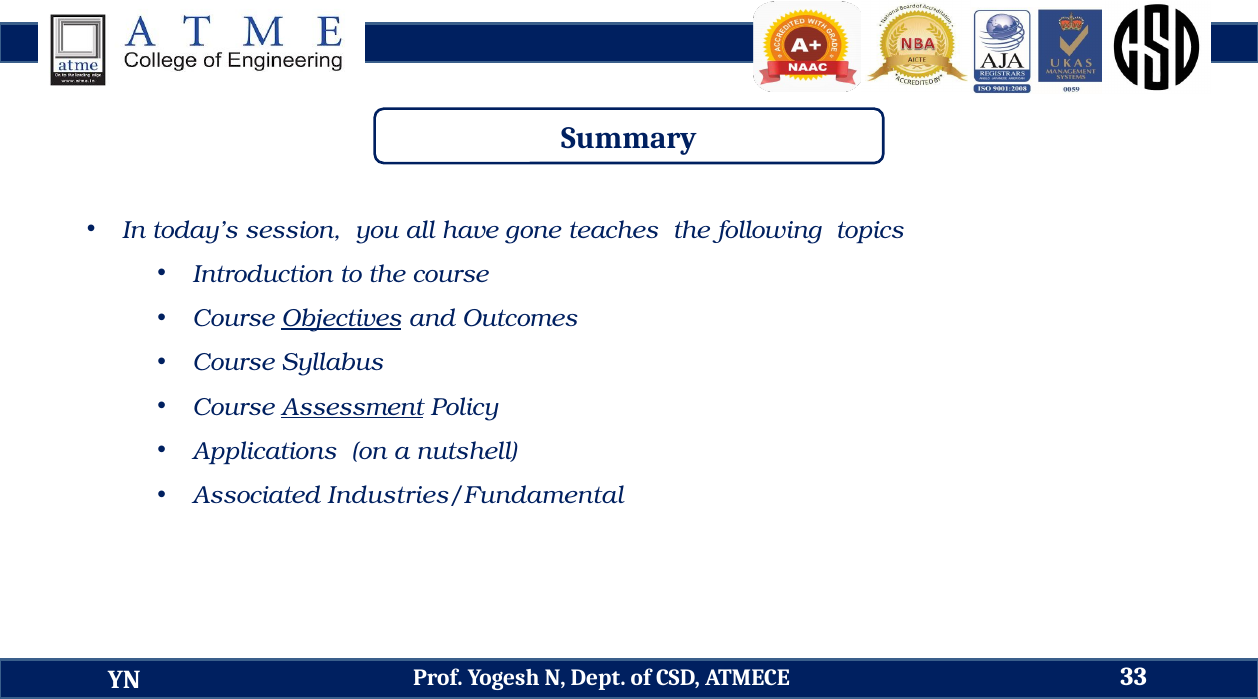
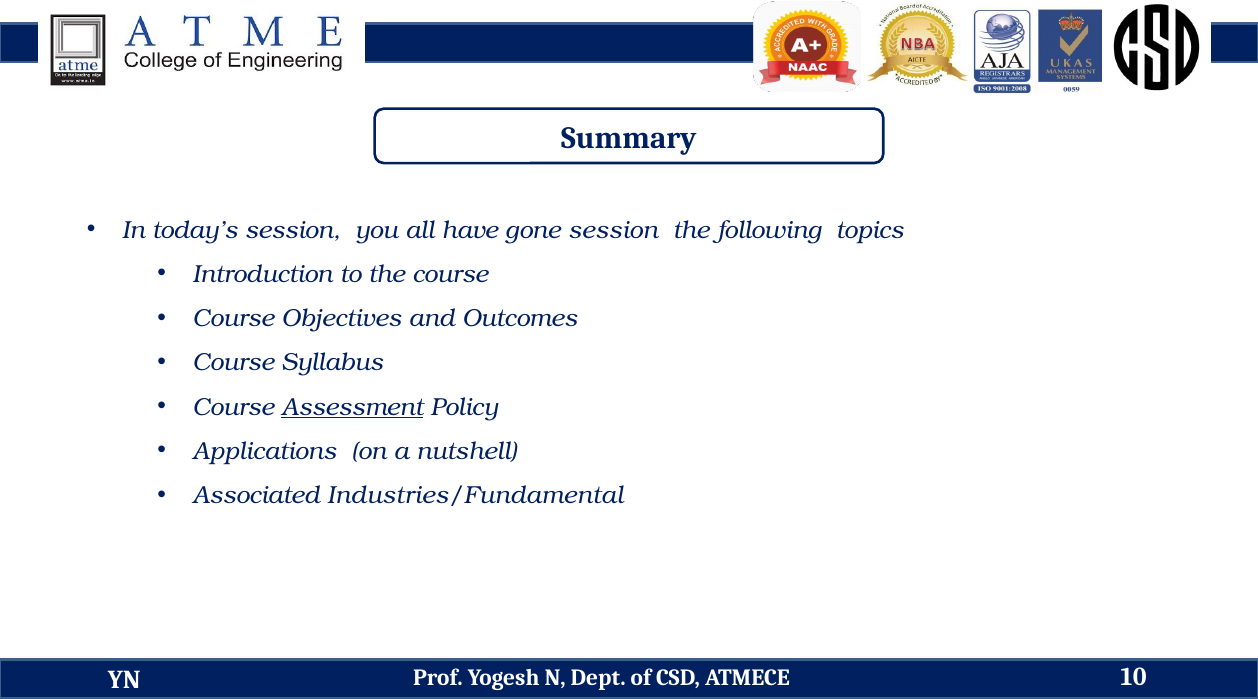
gone teaches: teaches -> session
Objectives underline: present -> none
33: 33 -> 10
